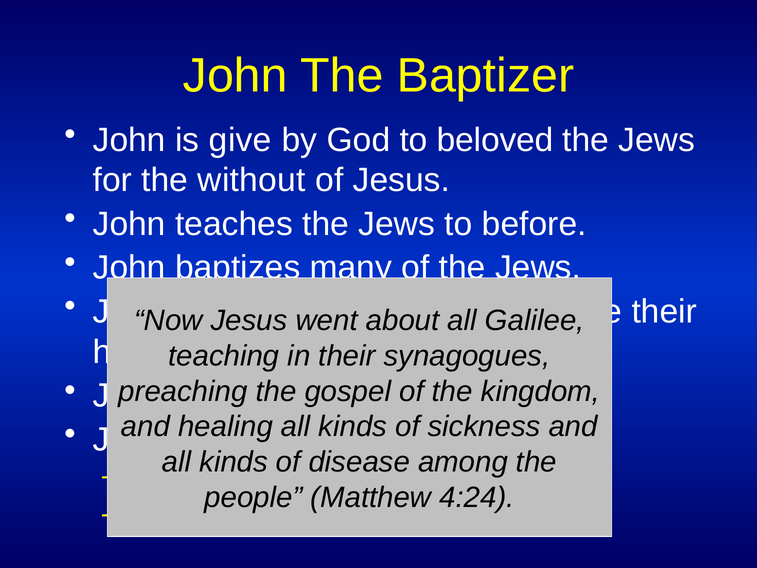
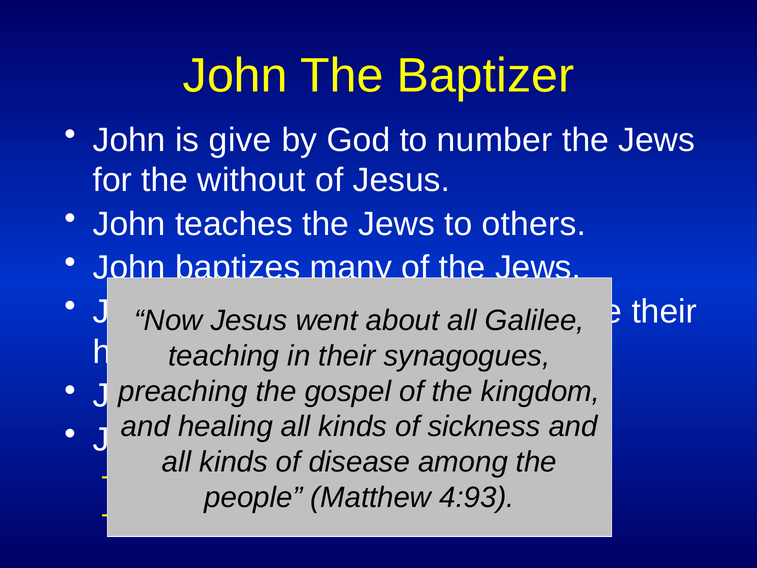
beloved: beloved -> number
before: before -> others
4:24: 4:24 -> 4:93
